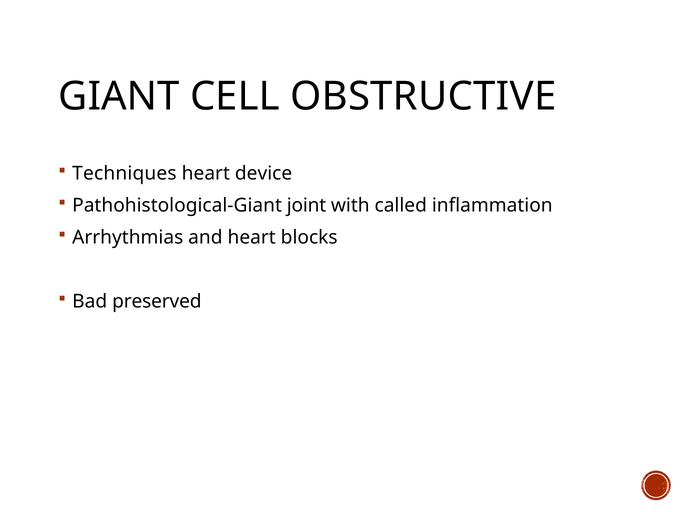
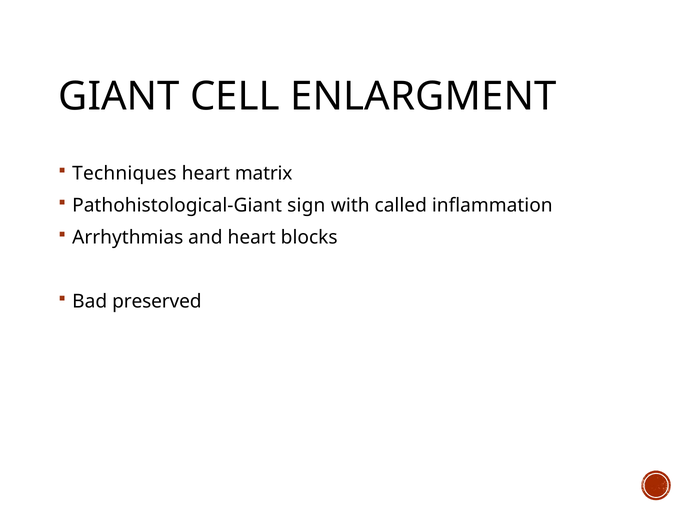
OBSTRUCTIVE: OBSTRUCTIVE -> ENLARGMENT
device: device -> matrix
joint: joint -> sign
